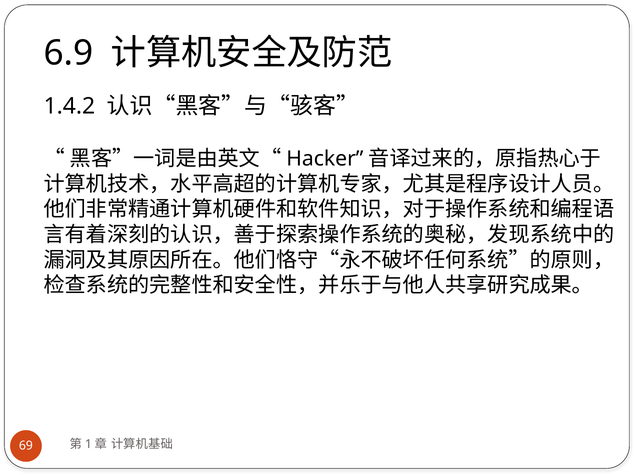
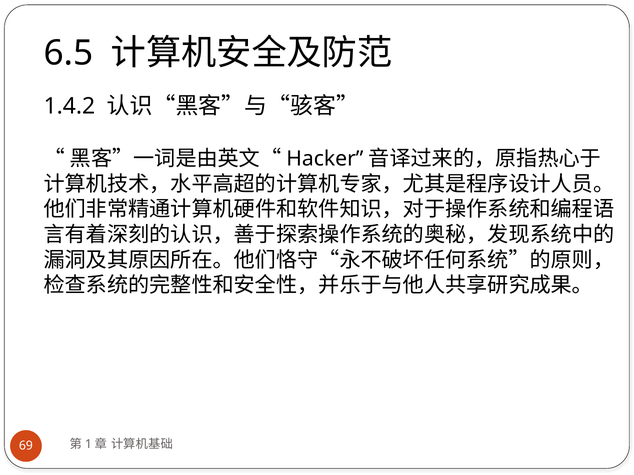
6.9: 6.9 -> 6.5
